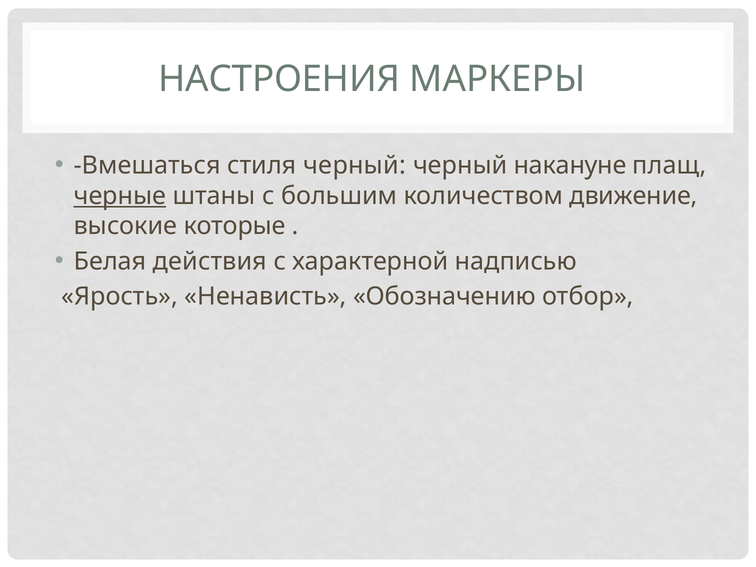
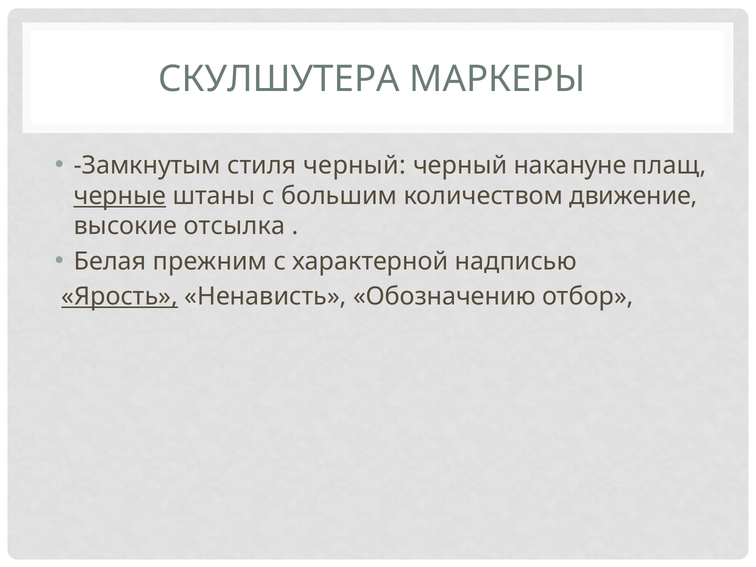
НАСТРОЕНИЯ: НАСТРОЕНИЯ -> СКУЛШУТЕРА
Вмешаться: Вмешаться -> Замкнутым
которые: которые -> отсылка
действия: действия -> прежним
Ярость underline: none -> present
